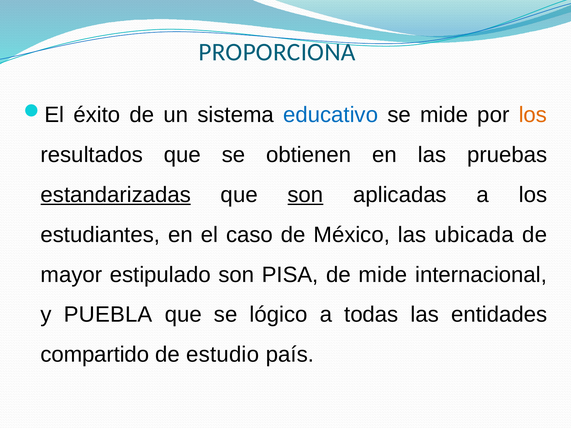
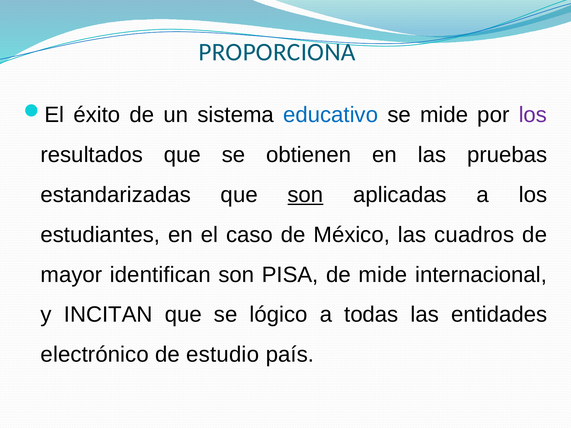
los at (533, 115) colour: orange -> purple
estandarizadas underline: present -> none
ubicada: ubicada -> cuadros
estipulado: estipulado -> identifican
PUEBLA: PUEBLA -> INCITAN
compartido: compartido -> electrónico
